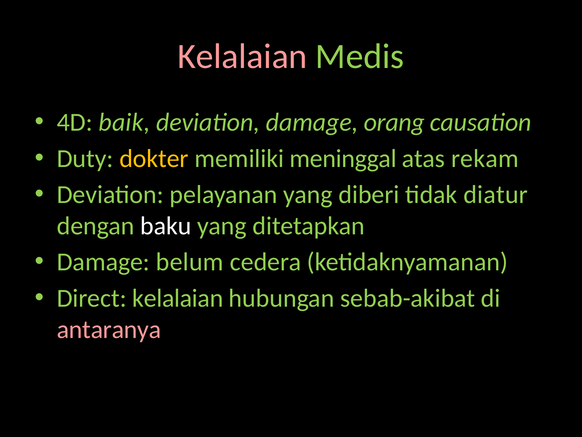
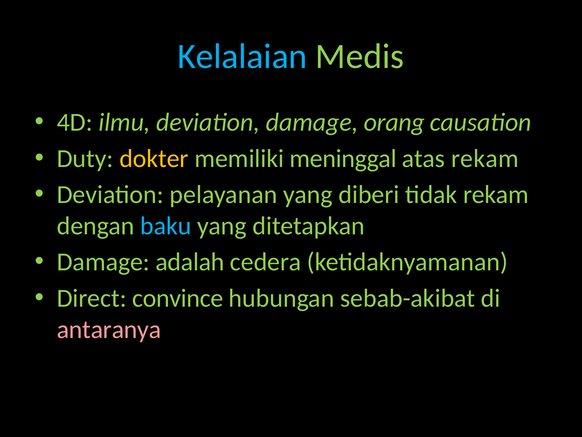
Kelalaian at (242, 56) colour: pink -> light blue
baik: baik -> ilmu
tidak diatur: diatur -> rekam
baku colour: white -> light blue
belum: belum -> adalah
Direct kelalaian: kelalaian -> convince
